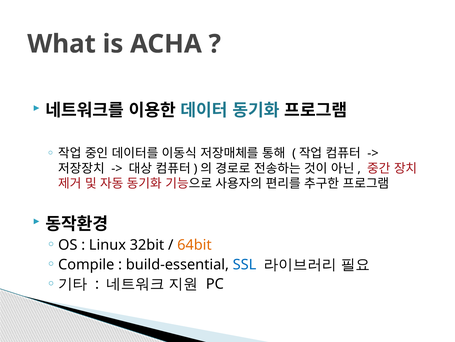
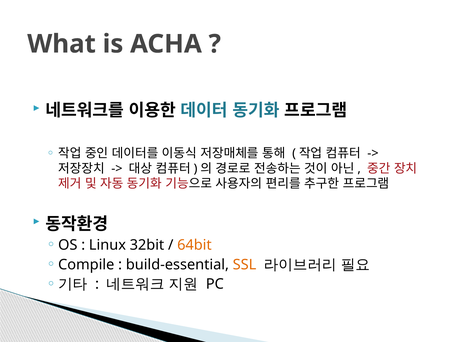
SSL colour: blue -> orange
